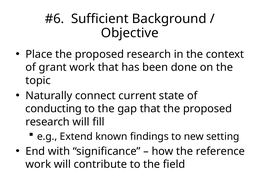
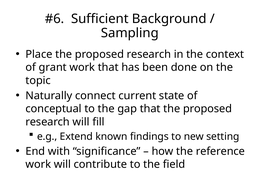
Objective: Objective -> Sampling
conducting: conducting -> conceptual
